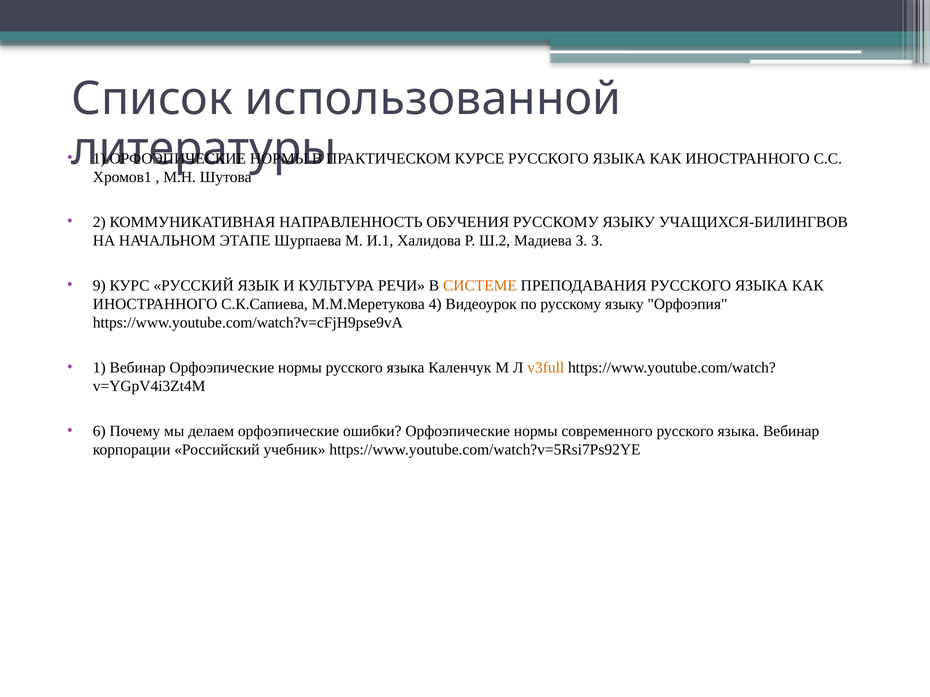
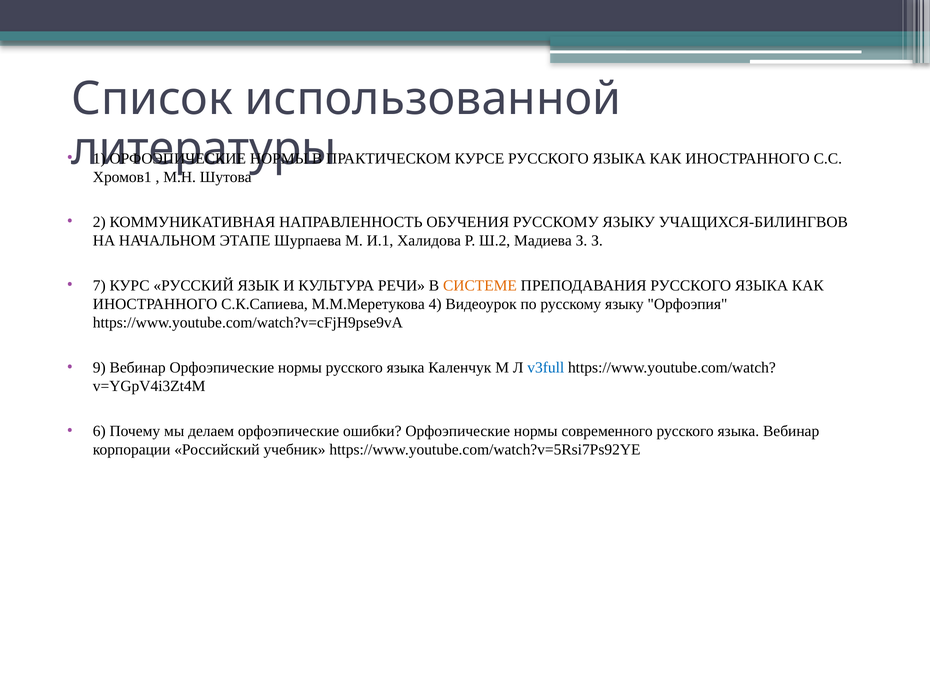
9: 9 -> 7
1 at (99, 368): 1 -> 9
v3full colour: orange -> blue
